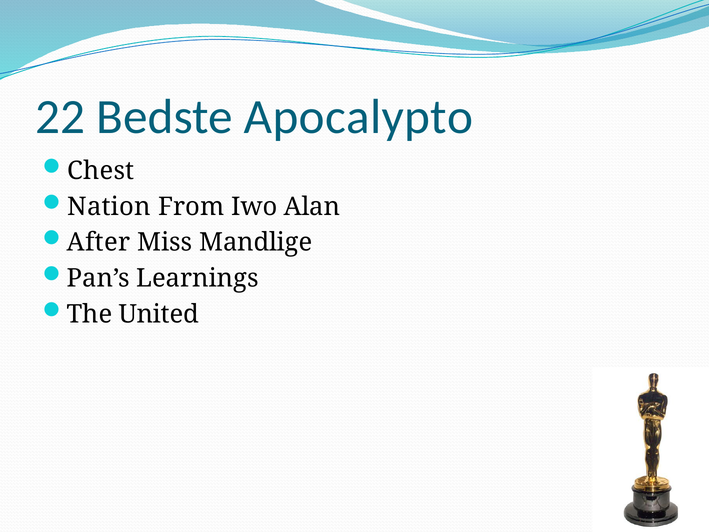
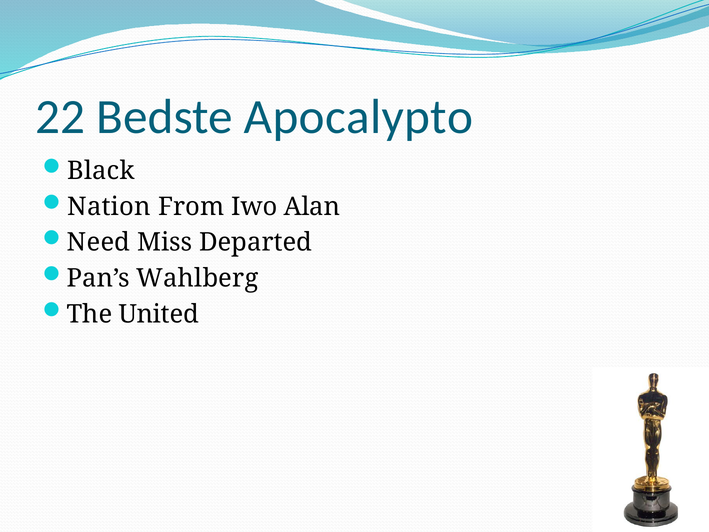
Chest: Chest -> Black
After: After -> Need
Mandlige: Mandlige -> Departed
Learnings: Learnings -> Wahlberg
